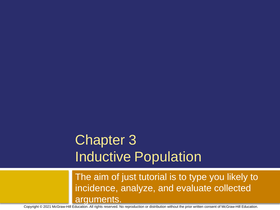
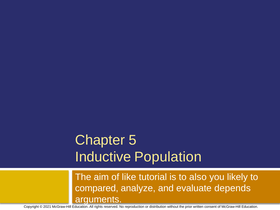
3: 3 -> 5
just: just -> like
type: type -> also
incidence: incidence -> compared
collected: collected -> depends
